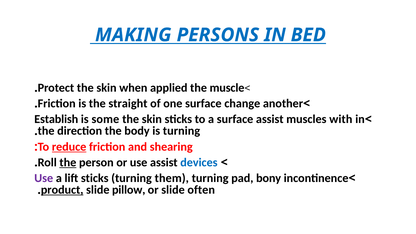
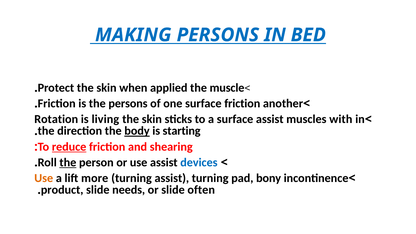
the straight: straight -> persons
surface change: change -> friction
Establish: Establish -> Rotation
some: some -> living
body underline: none -> present
is turning: turning -> starting
Use at (44, 178) colour: purple -> orange
lift sticks: sticks -> more
turning them: them -> assist
product underline: present -> none
pillow: pillow -> needs
